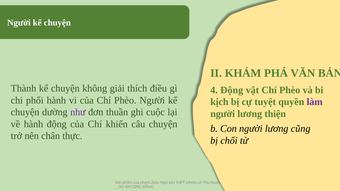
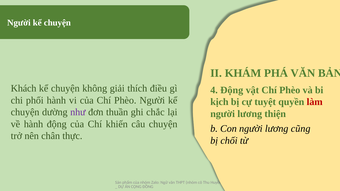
Thành: Thành -> Khách
làm colour: purple -> red
cuộc: cuộc -> chắc
